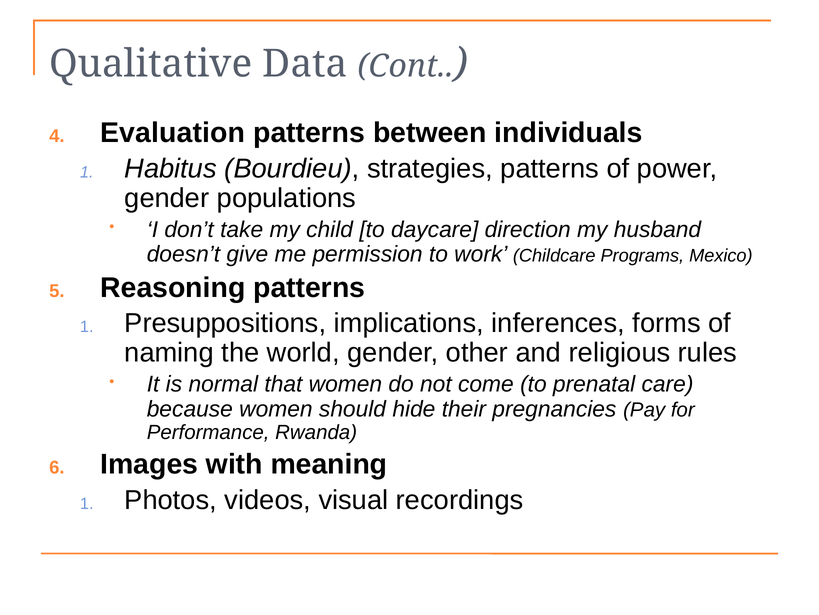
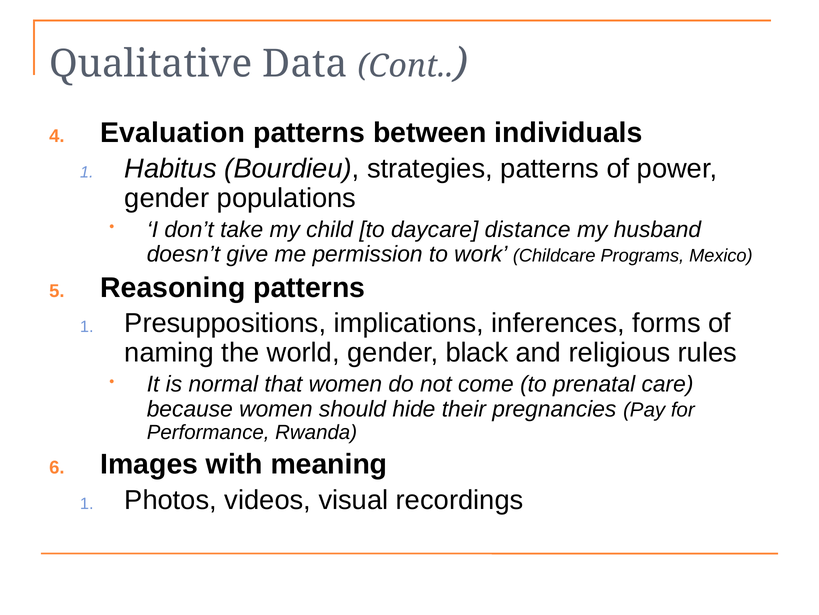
direction: direction -> distance
other: other -> black
